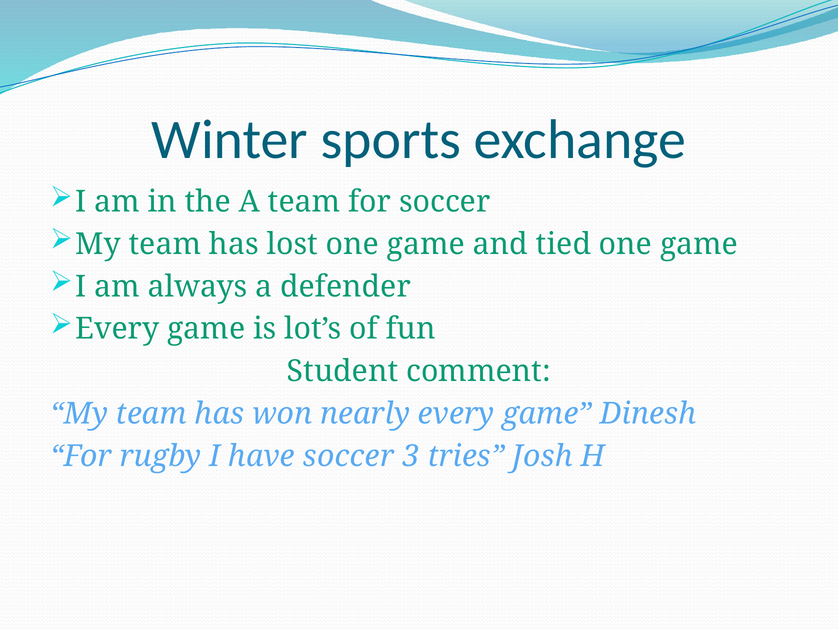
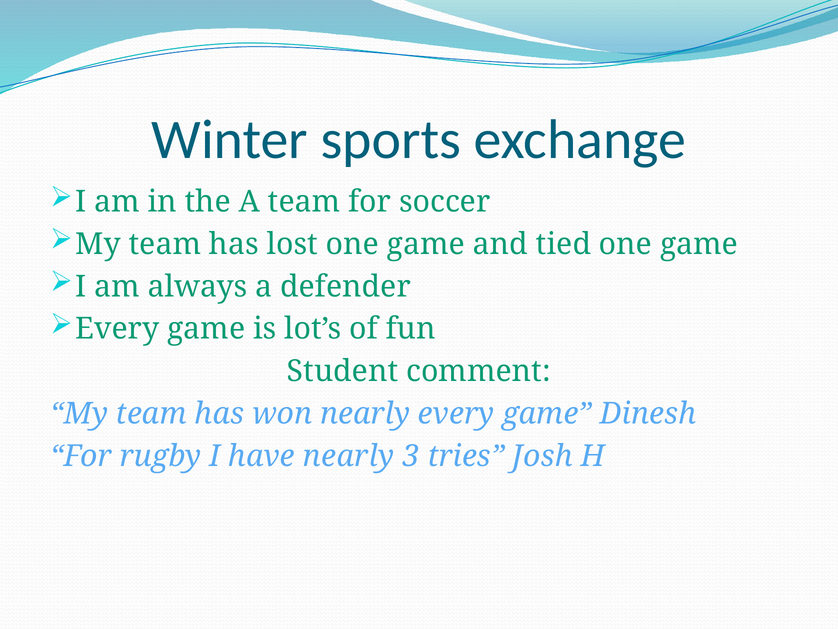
have soccer: soccer -> nearly
